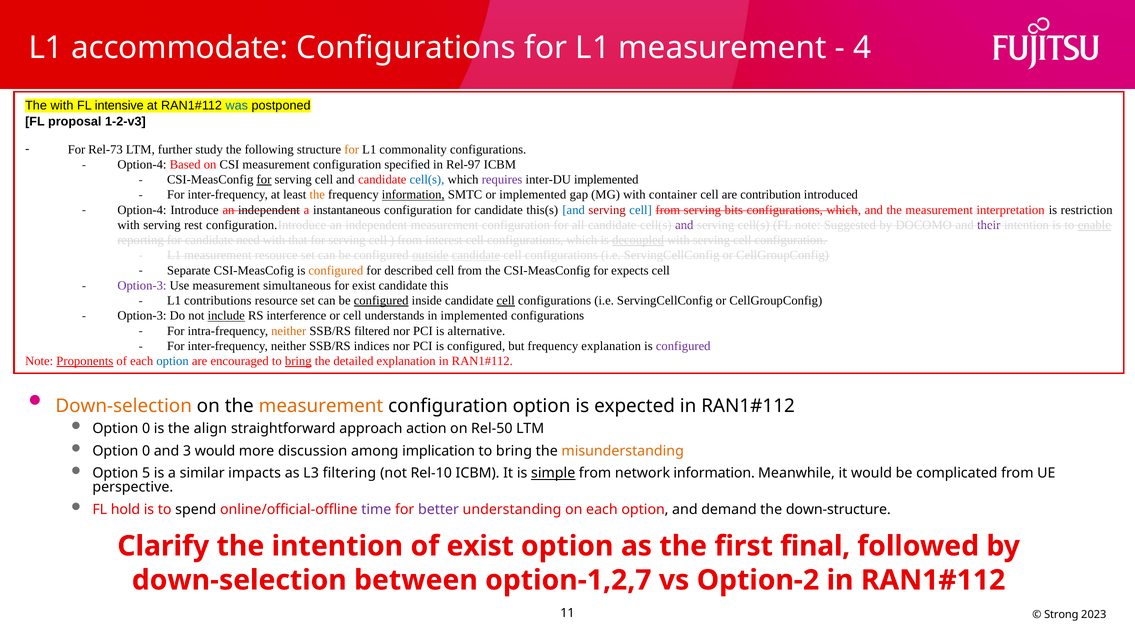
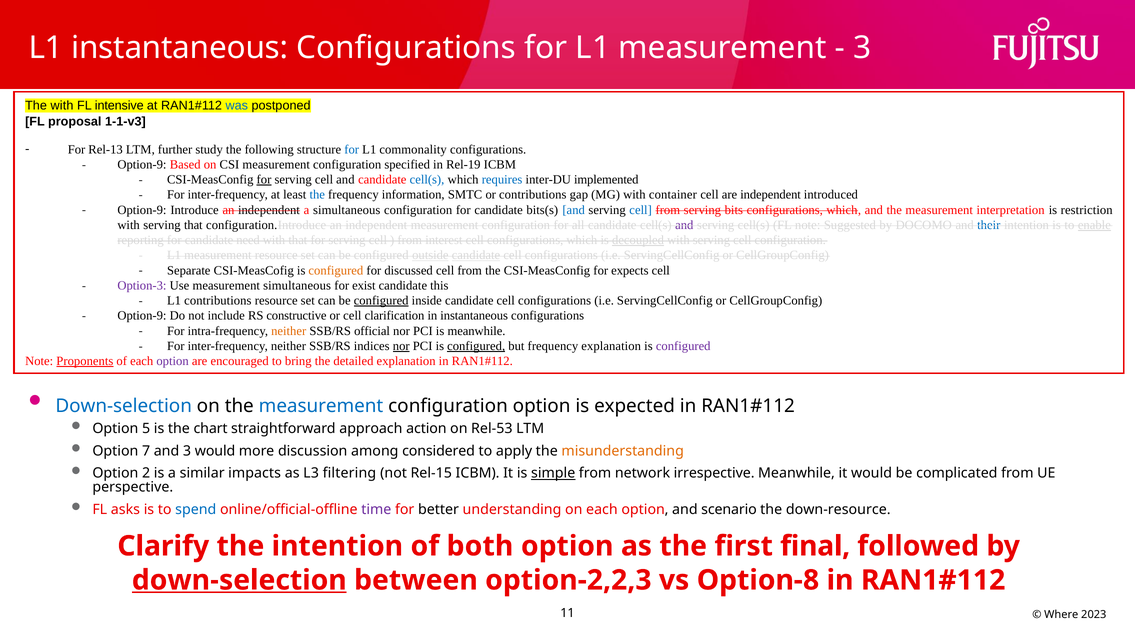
L1 accommodate: accommodate -> instantaneous
4 at (862, 48): 4 -> 3
1-2-v3: 1-2-v3 -> 1-1-v3
Rel-73: Rel-73 -> Rel-13
for at (352, 149) colour: orange -> blue
Option-4 at (142, 164): Option-4 -> Option-9
Rel-97: Rel-97 -> Rel-19
requires colour: purple -> blue
the at (317, 195) colour: orange -> blue
information at (413, 195) underline: present -> none
or implemented: implemented -> contributions
are contribution: contribution -> independent
Option-4 at (142, 210): Option-4 -> Option-9
a instantaneous: instantaneous -> simultaneous
this(s: this(s -> bits(s
serving at (607, 210) colour: red -> black
serving rest: rest -> that
their colour: purple -> blue
described: described -> discussed
cell at (506, 300) underline: present -> none
Option-3 at (142, 315): Option-3 -> Option-9
include underline: present -> none
interference: interference -> constructive
understands: understands -> clarification
in implemented: implemented -> instantaneous
filtered: filtered -> official
is alternative: alternative -> meanwhile
nor at (401, 346) underline: none -> present
configured at (476, 346) underline: none -> present
option at (173, 361) colour: blue -> purple
bring at (298, 361) underline: present -> none
Down-selection at (124, 406) colour: orange -> blue
measurement at (321, 406) colour: orange -> blue
0 at (146, 428): 0 -> 5
align: align -> chart
Rel-50: Rel-50 -> Rel-53
0 at (146, 451): 0 -> 7
implication: implication -> considered
bring at (514, 451): bring -> apply
5: 5 -> 2
Rel-10: Rel-10 -> Rel-15
network information: information -> irrespective
hold: hold -> asks
spend colour: black -> blue
better colour: purple -> black
demand: demand -> scenario
down-structure: down-structure -> down-resource
of exist: exist -> both
down-selection at (239, 580) underline: none -> present
option-1,2,7: option-1,2,7 -> option-2,2,3
Option-2: Option-2 -> Option-8
Strong: Strong -> Where
